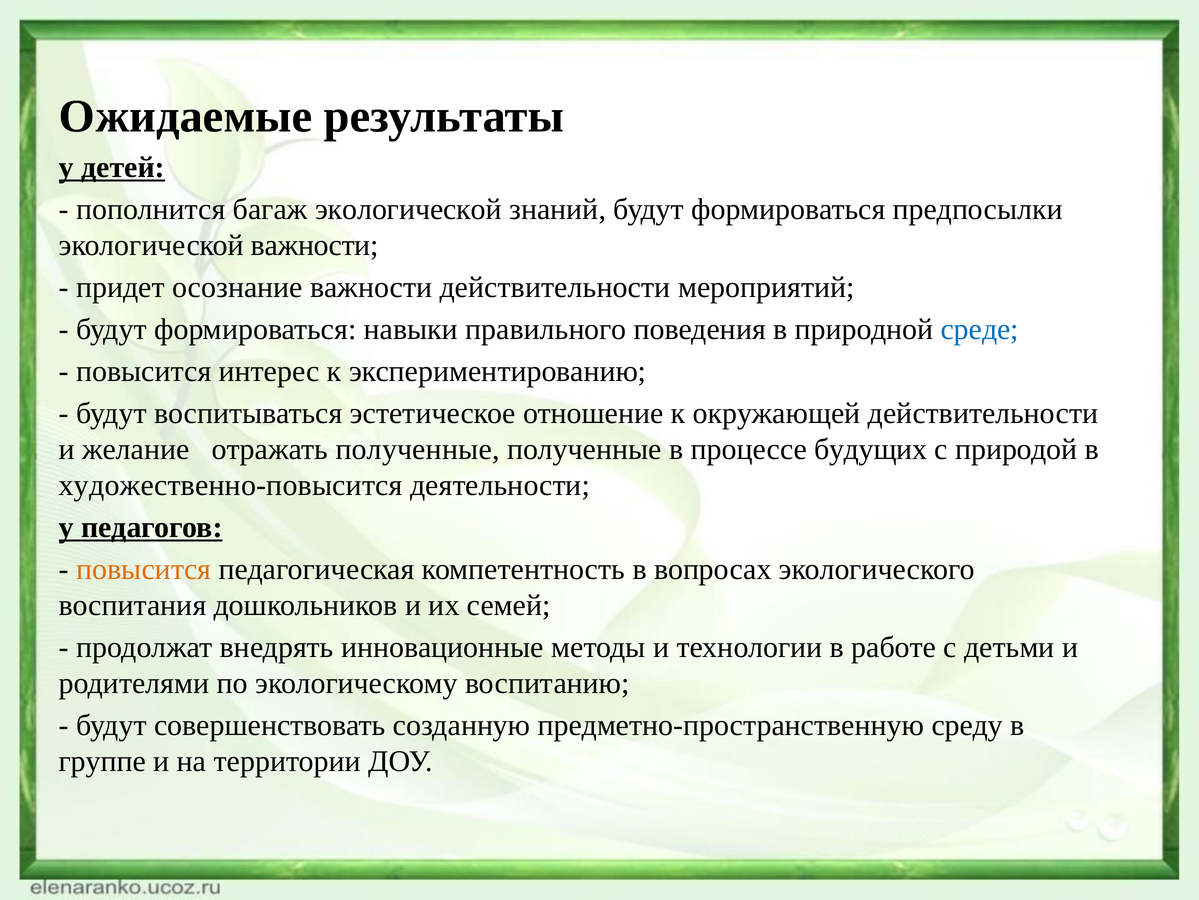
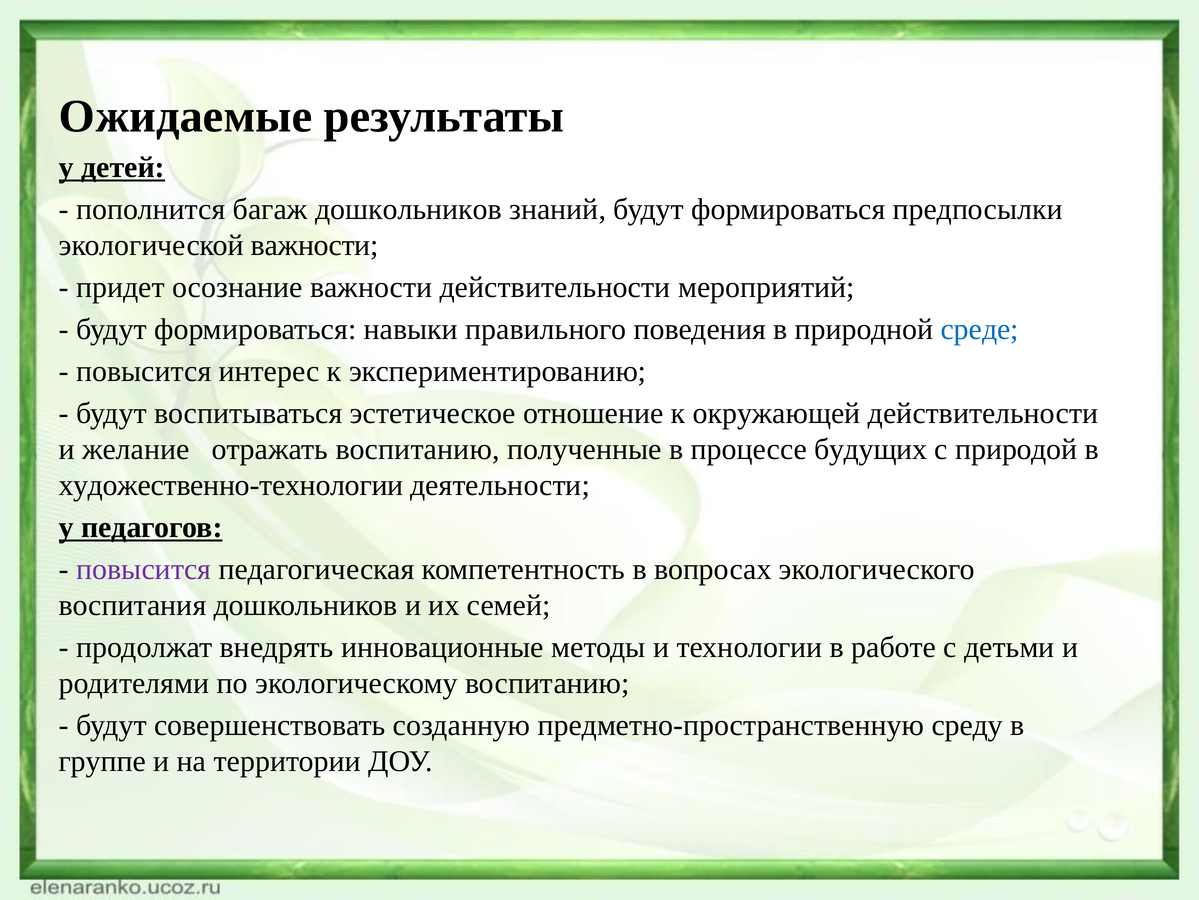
багаж экологической: экологической -> дошкольников
отражать полученные: полученные -> воспитанию
художественно-повысится: художественно-повысится -> художественно-технологии
повысится at (144, 569) colour: orange -> purple
